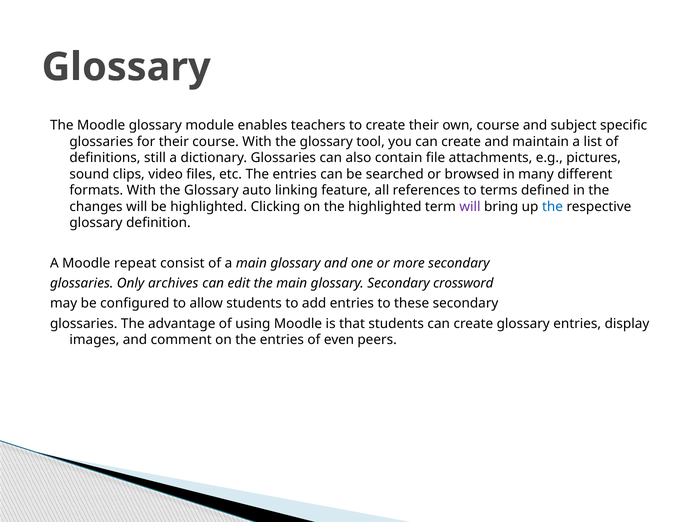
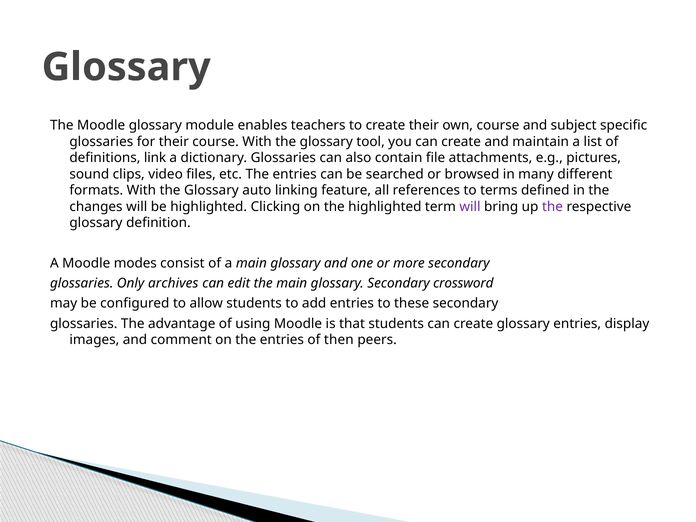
still: still -> link
the at (552, 207) colour: blue -> purple
repeat: repeat -> modes
even: even -> then
